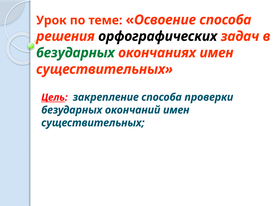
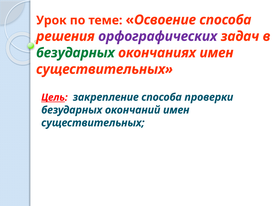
орфографических colour: black -> purple
